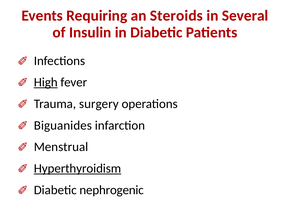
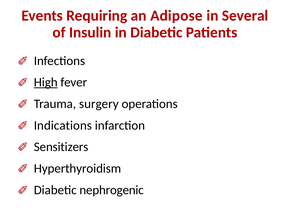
Steroids: Steroids -> Adipose
Biguanides: Biguanides -> Indications
Menstrual: Menstrual -> Sensitizers
Hyperthyroidism underline: present -> none
